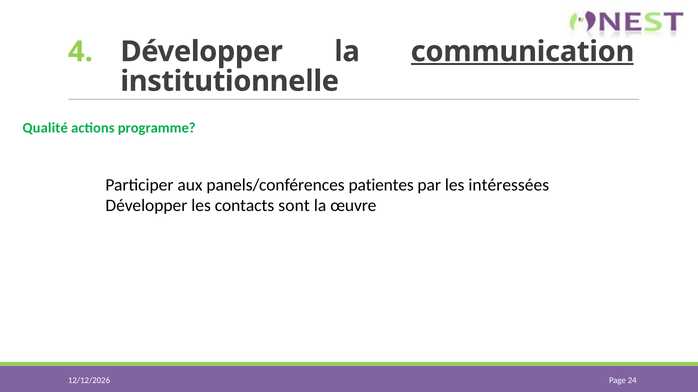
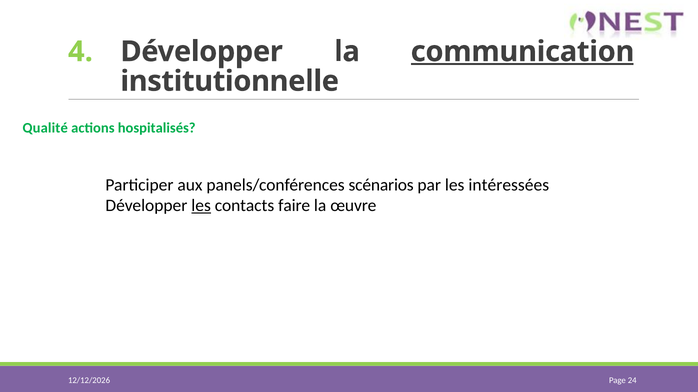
programme: programme -> hospitalisés
patientes: patientes -> scénarios
les at (201, 206) underline: none -> present
sont: sont -> faire
